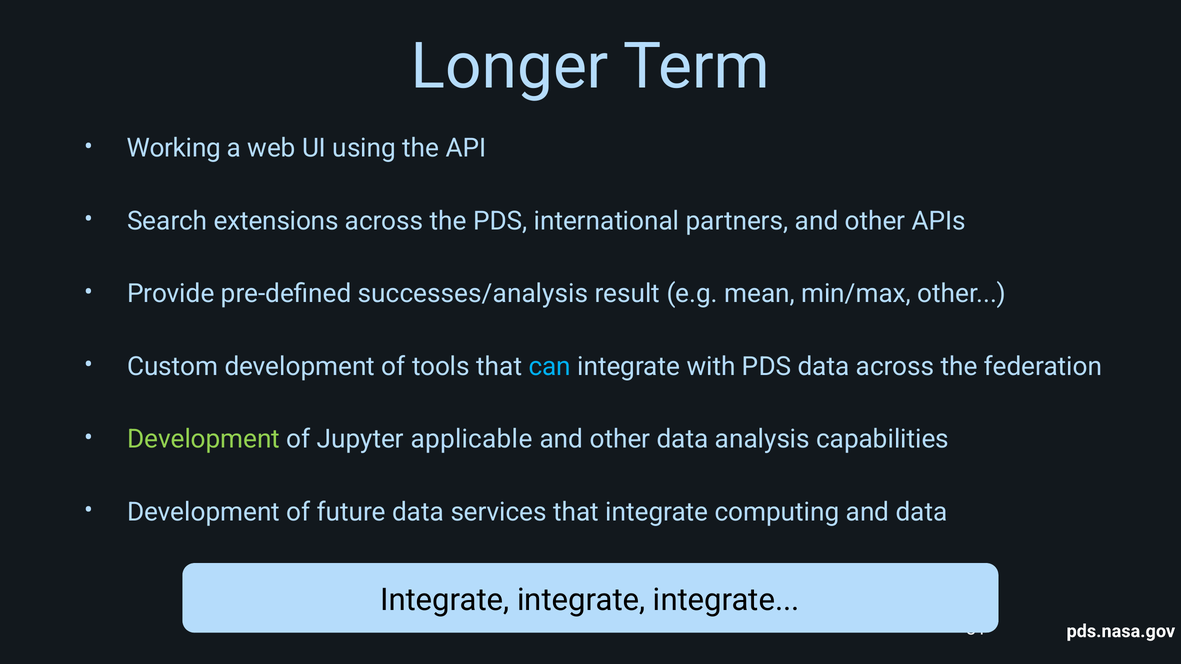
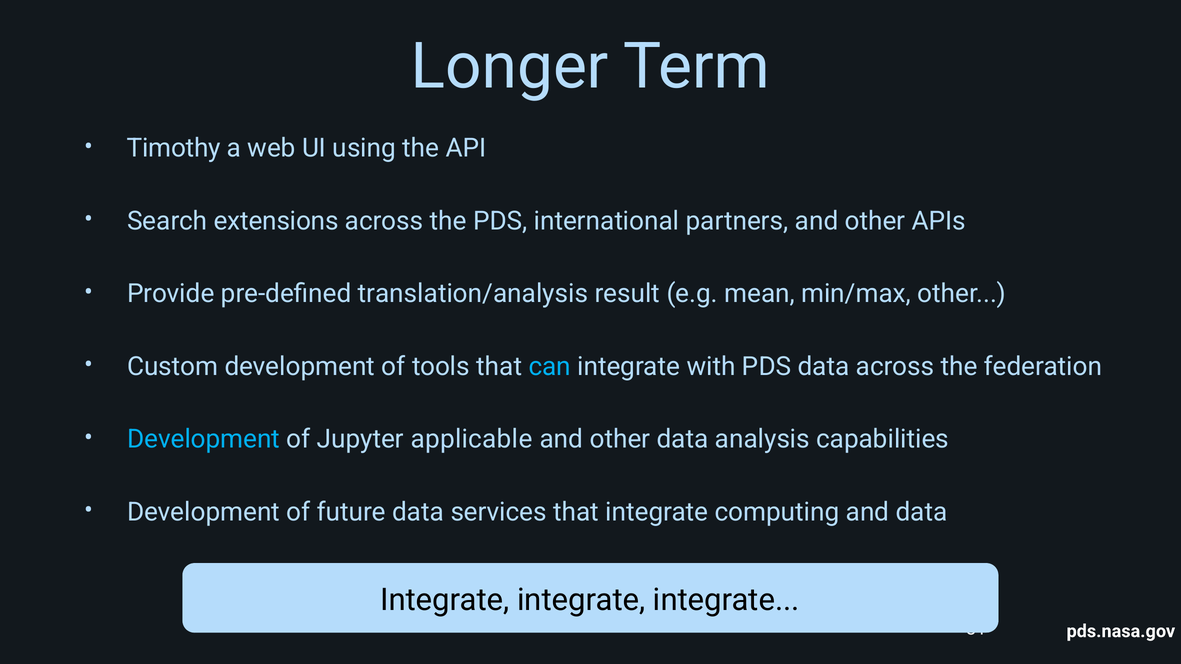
Working: Working -> Timothy
successes/analysis: successes/analysis -> translation/analysis
Development at (204, 439) colour: light green -> light blue
